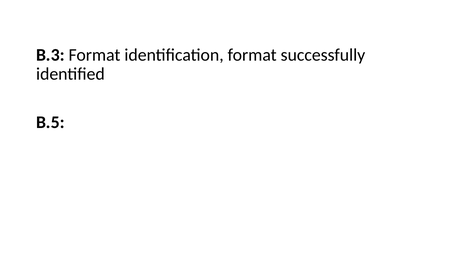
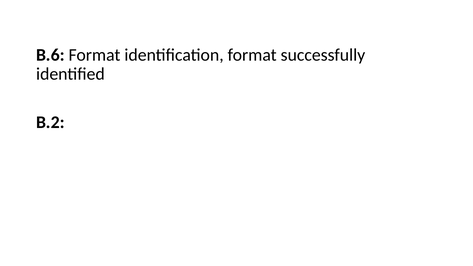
B.3: B.3 -> B.6
B.5: B.5 -> B.2
